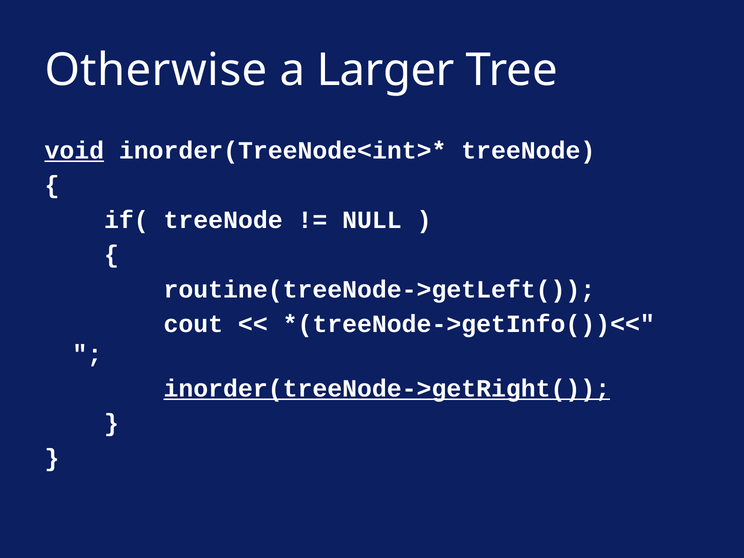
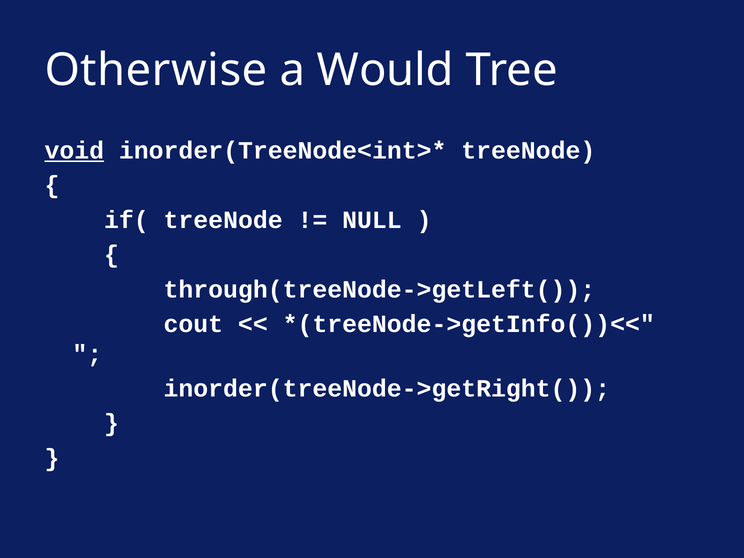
Larger: Larger -> Would
routine(treeNode->getLeft(: routine(treeNode->getLeft( -> through(treeNode->getLeft(
inorder(treeNode->getRight( underline: present -> none
